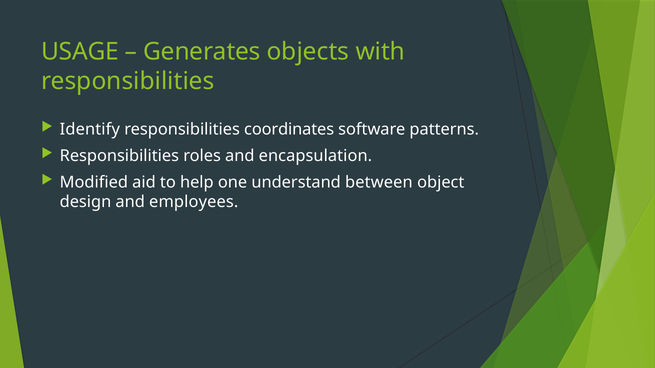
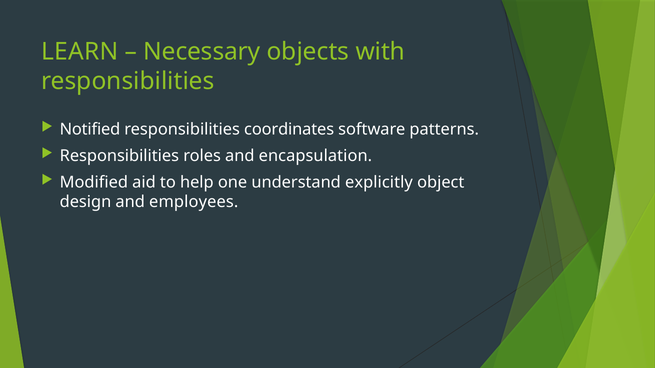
USAGE: USAGE -> LEARN
Generates: Generates -> Necessary
Identify: Identify -> Notified
between: between -> explicitly
